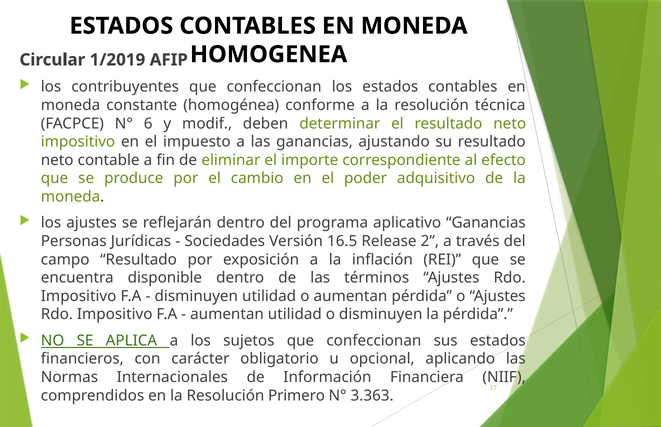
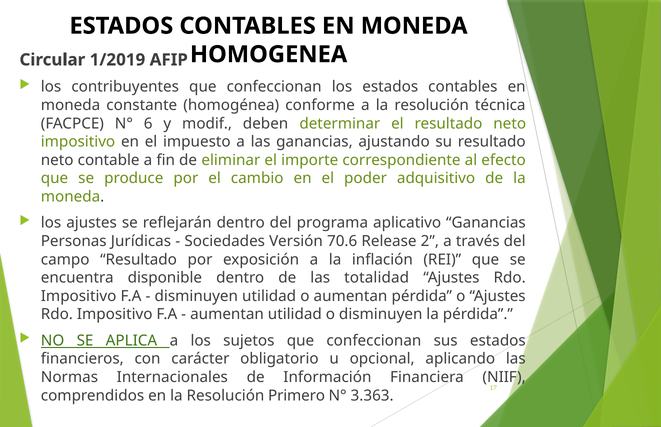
16.5: 16.5 -> 70.6
términos: términos -> totalidad
